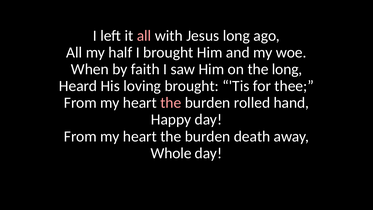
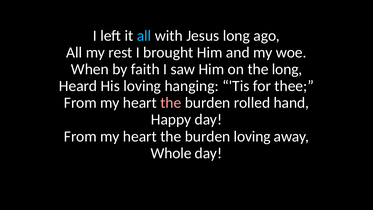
all at (144, 36) colour: pink -> light blue
half: half -> rest
loving brought: brought -> hanging
burden death: death -> loving
